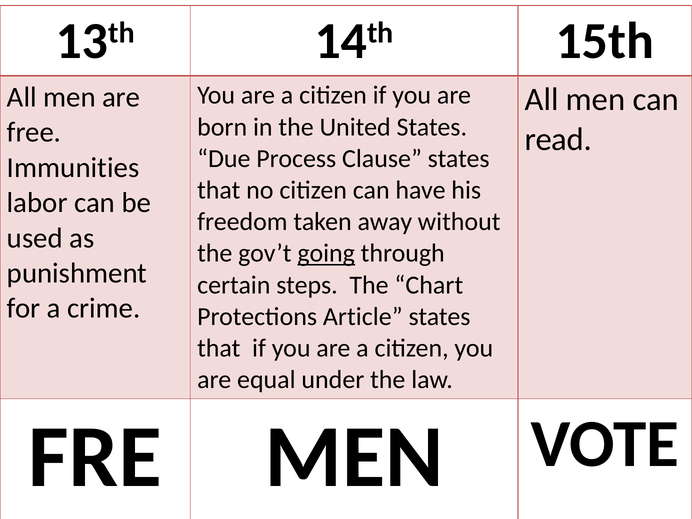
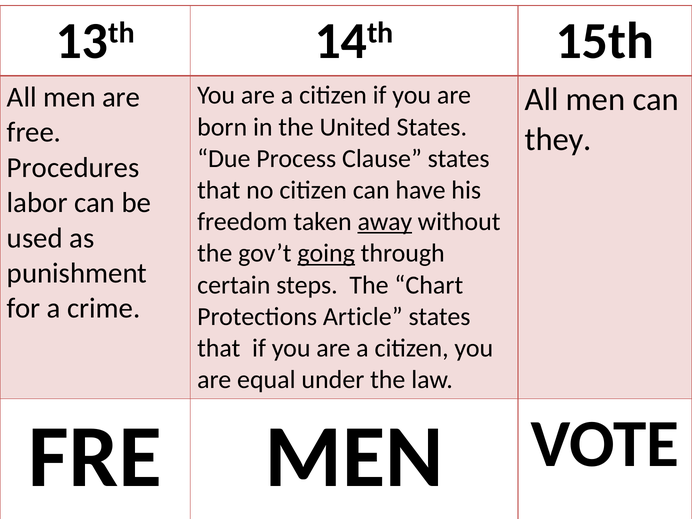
read: read -> they
Immunities: Immunities -> Procedures
away underline: none -> present
